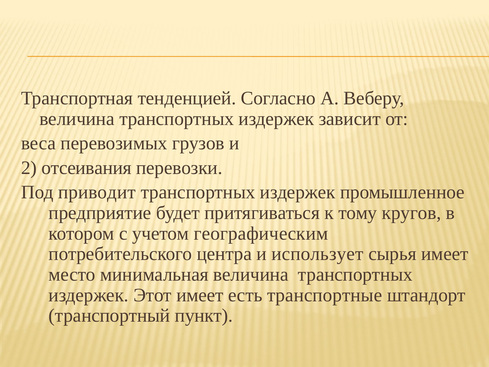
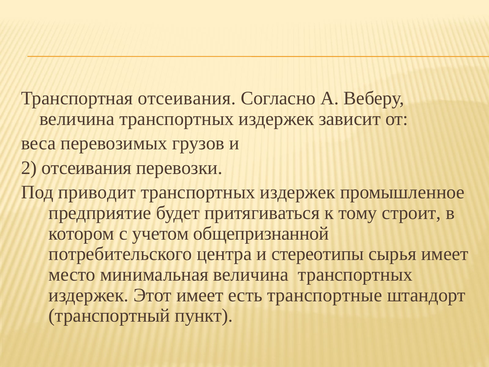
Транспортная тенденцией: тенденцией -> отсеивания
кругов: кругов -> строит
географическим: географическим -> общепризнанной
использует: использует -> стереотипы
